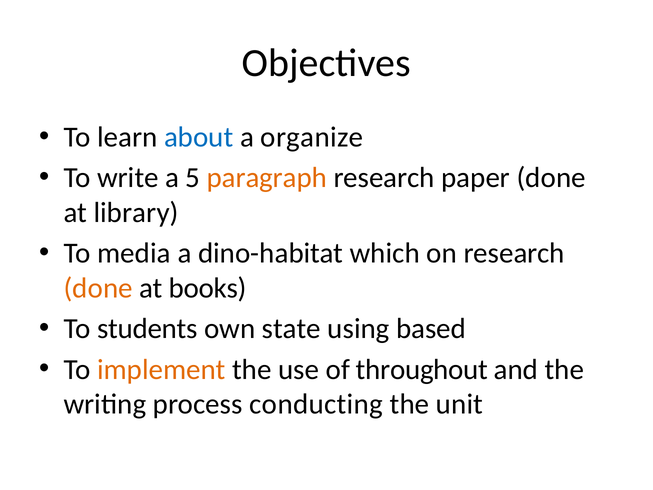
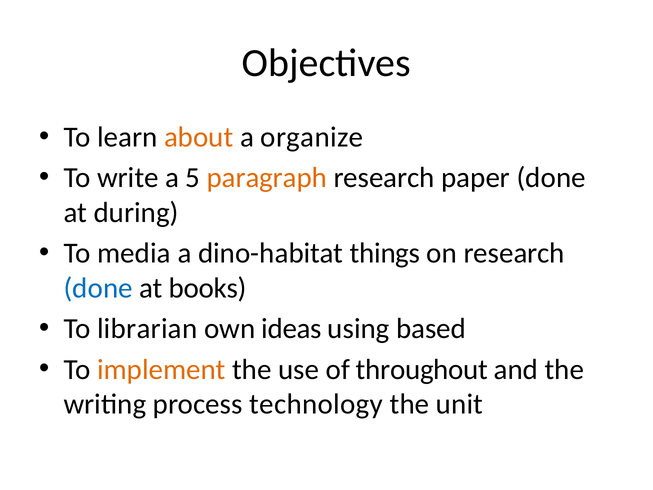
about colour: blue -> orange
library: library -> during
which: which -> things
done at (98, 288) colour: orange -> blue
students: students -> librarian
state: state -> ideas
conducting: conducting -> technology
